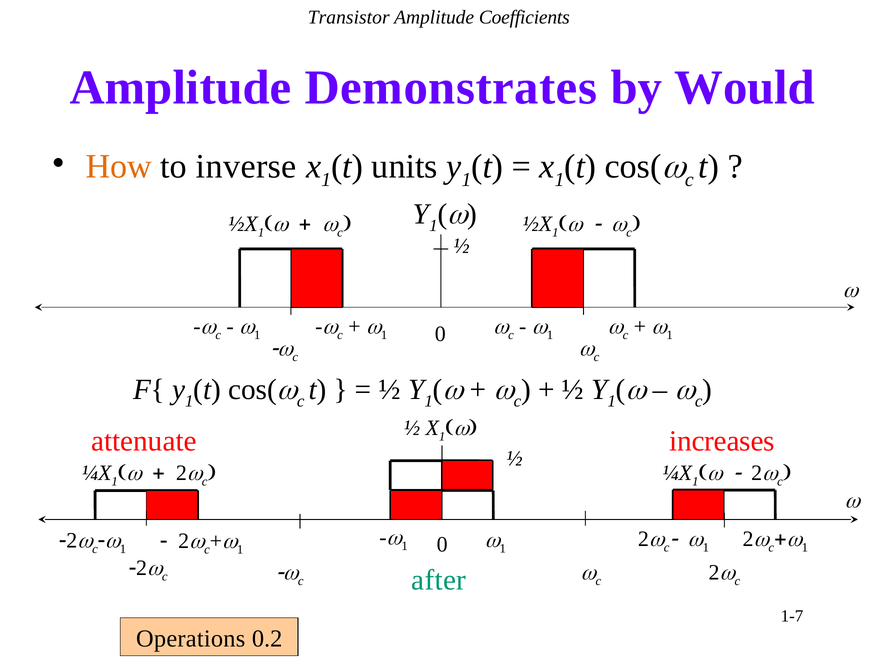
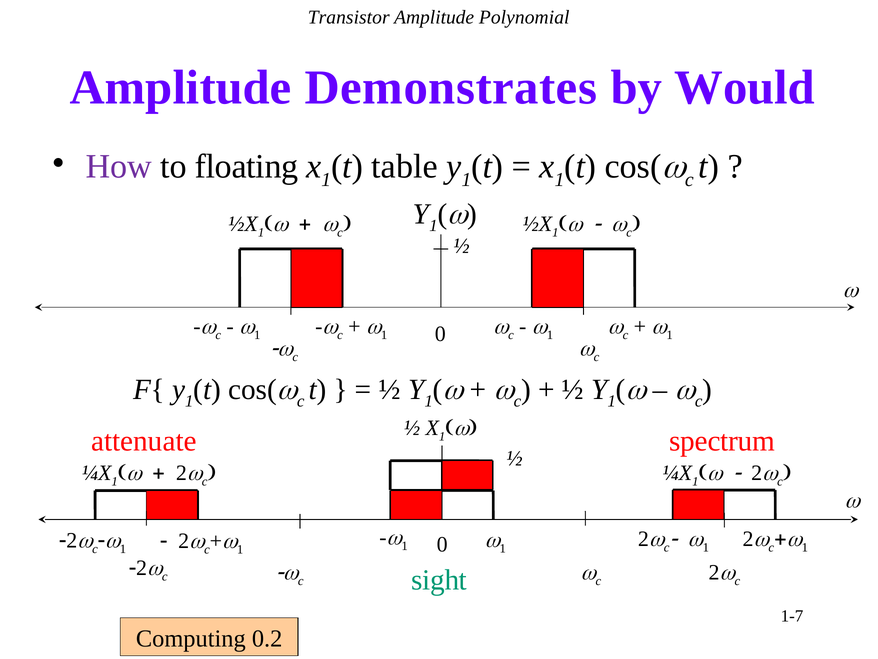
Coefficients: Coefficients -> Polynomial
How colour: orange -> purple
inverse: inverse -> floating
units: units -> table
increases: increases -> spectrum
after: after -> sight
Operations: Operations -> Computing
